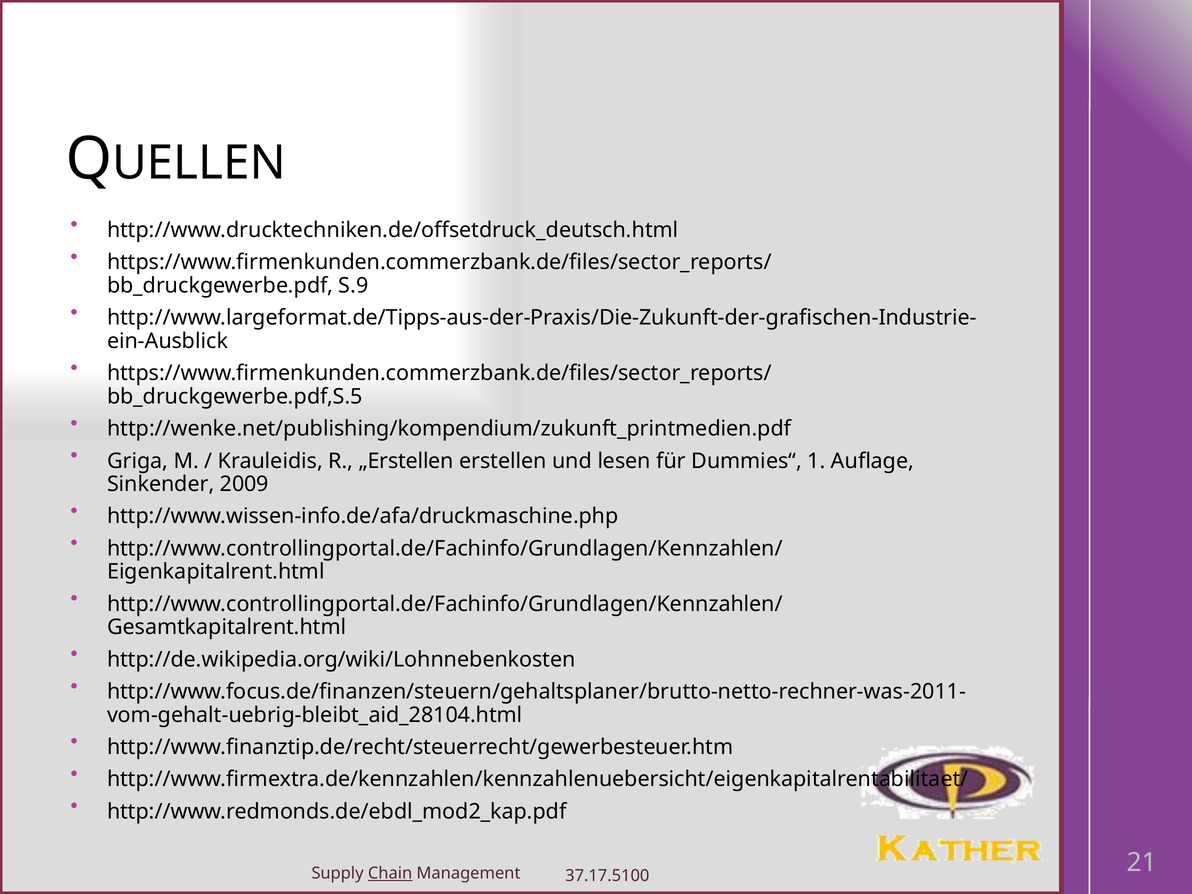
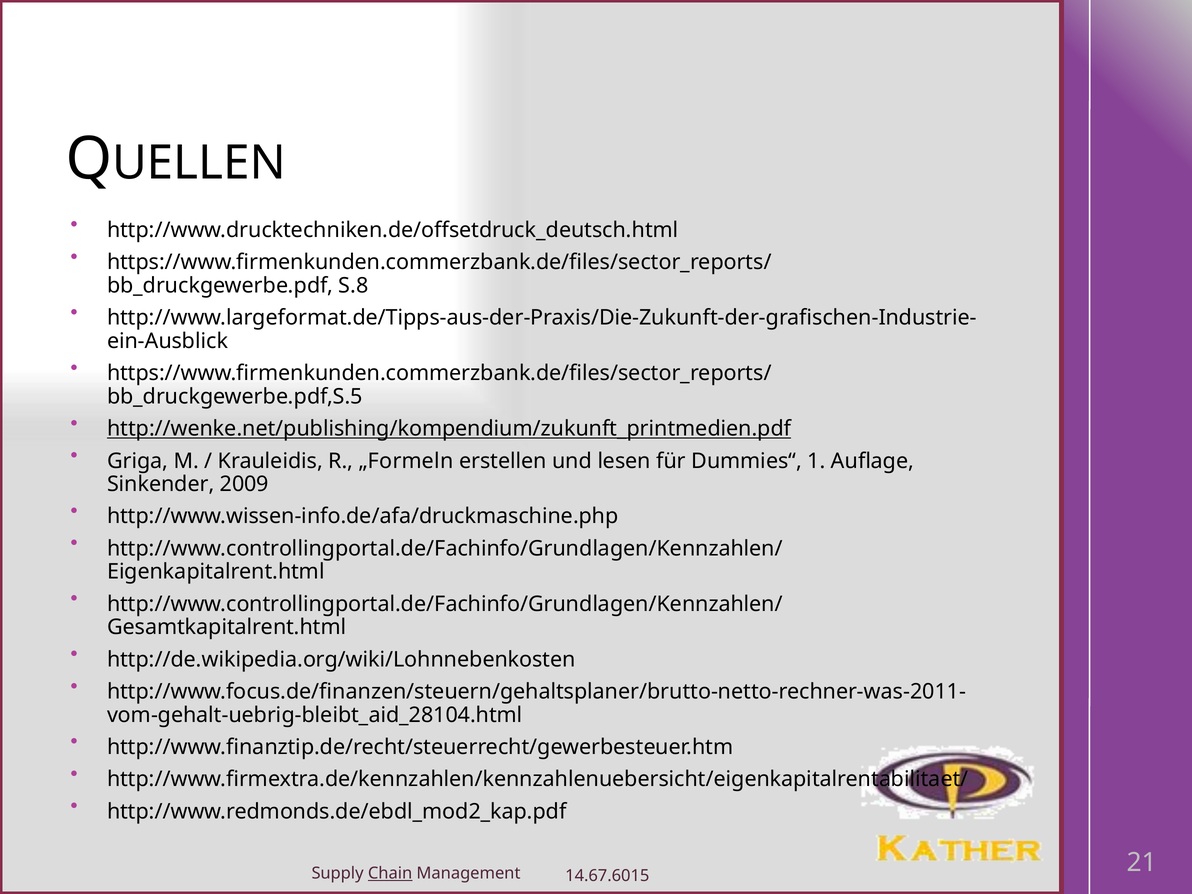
S.9: S.9 -> S.8
http://wenke.net/publishing/kompendium/zukunft_printmedien.pdf underline: none -> present
„Erstellen: „Erstellen -> „Formeln
37.17.5100: 37.17.5100 -> 14.67.6015
